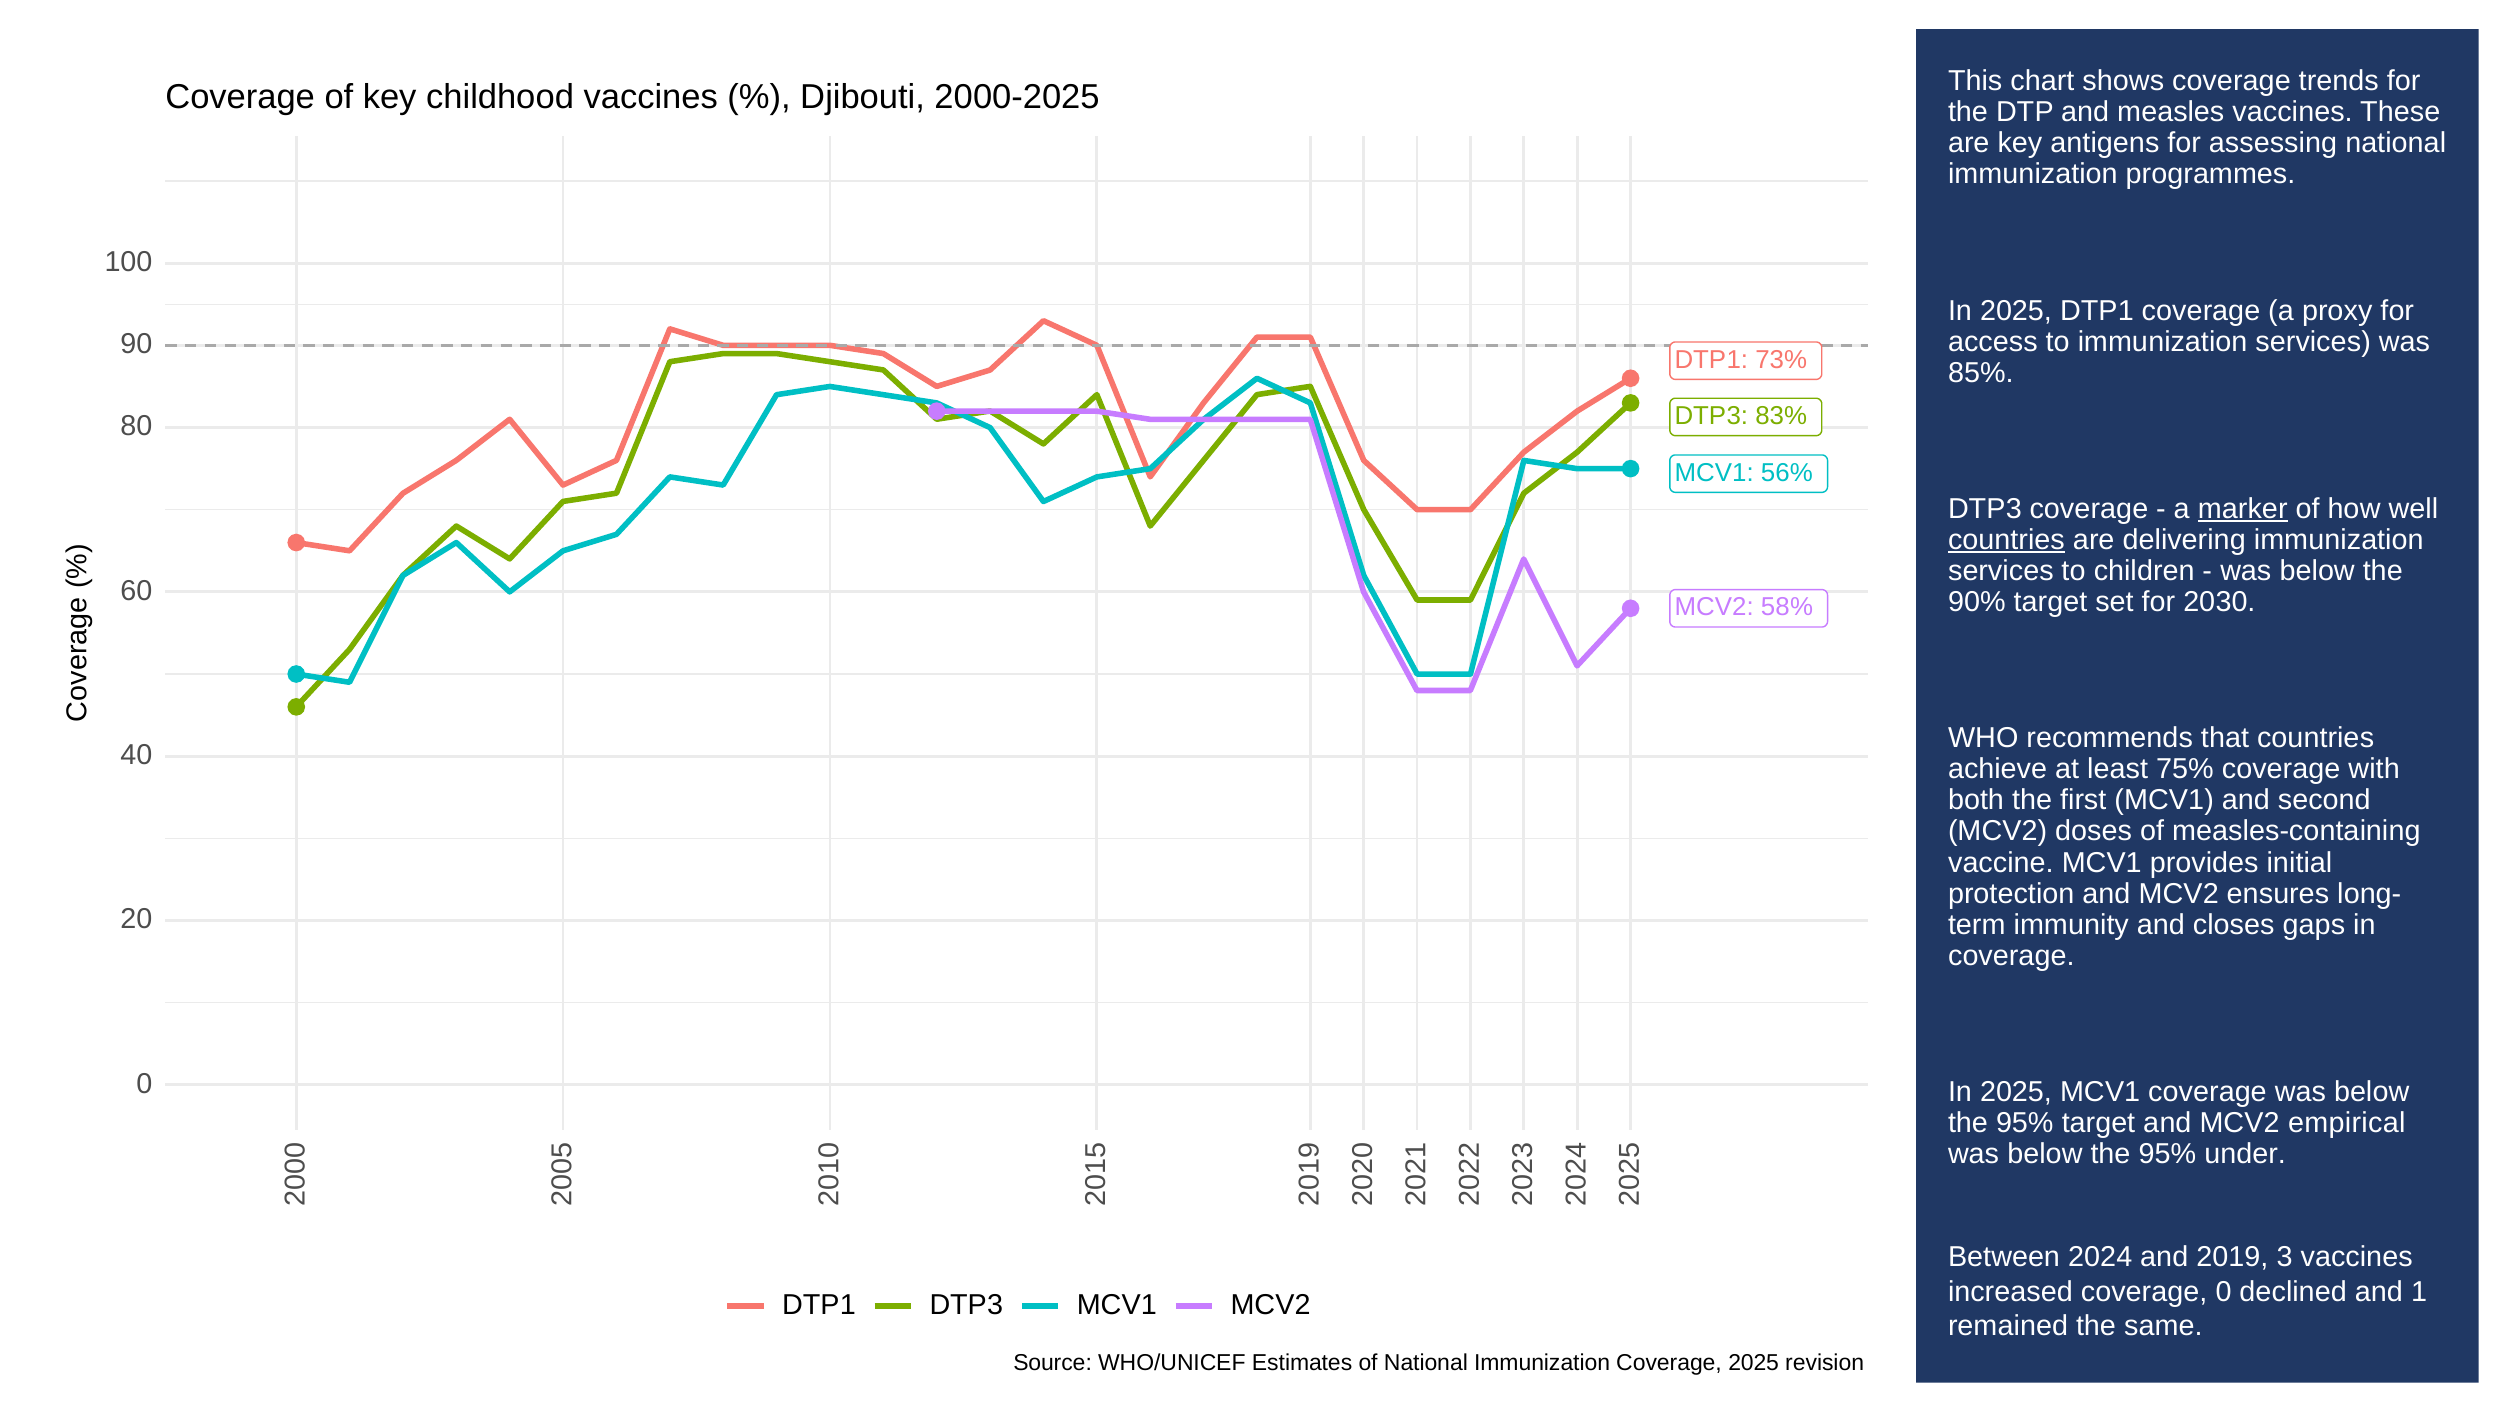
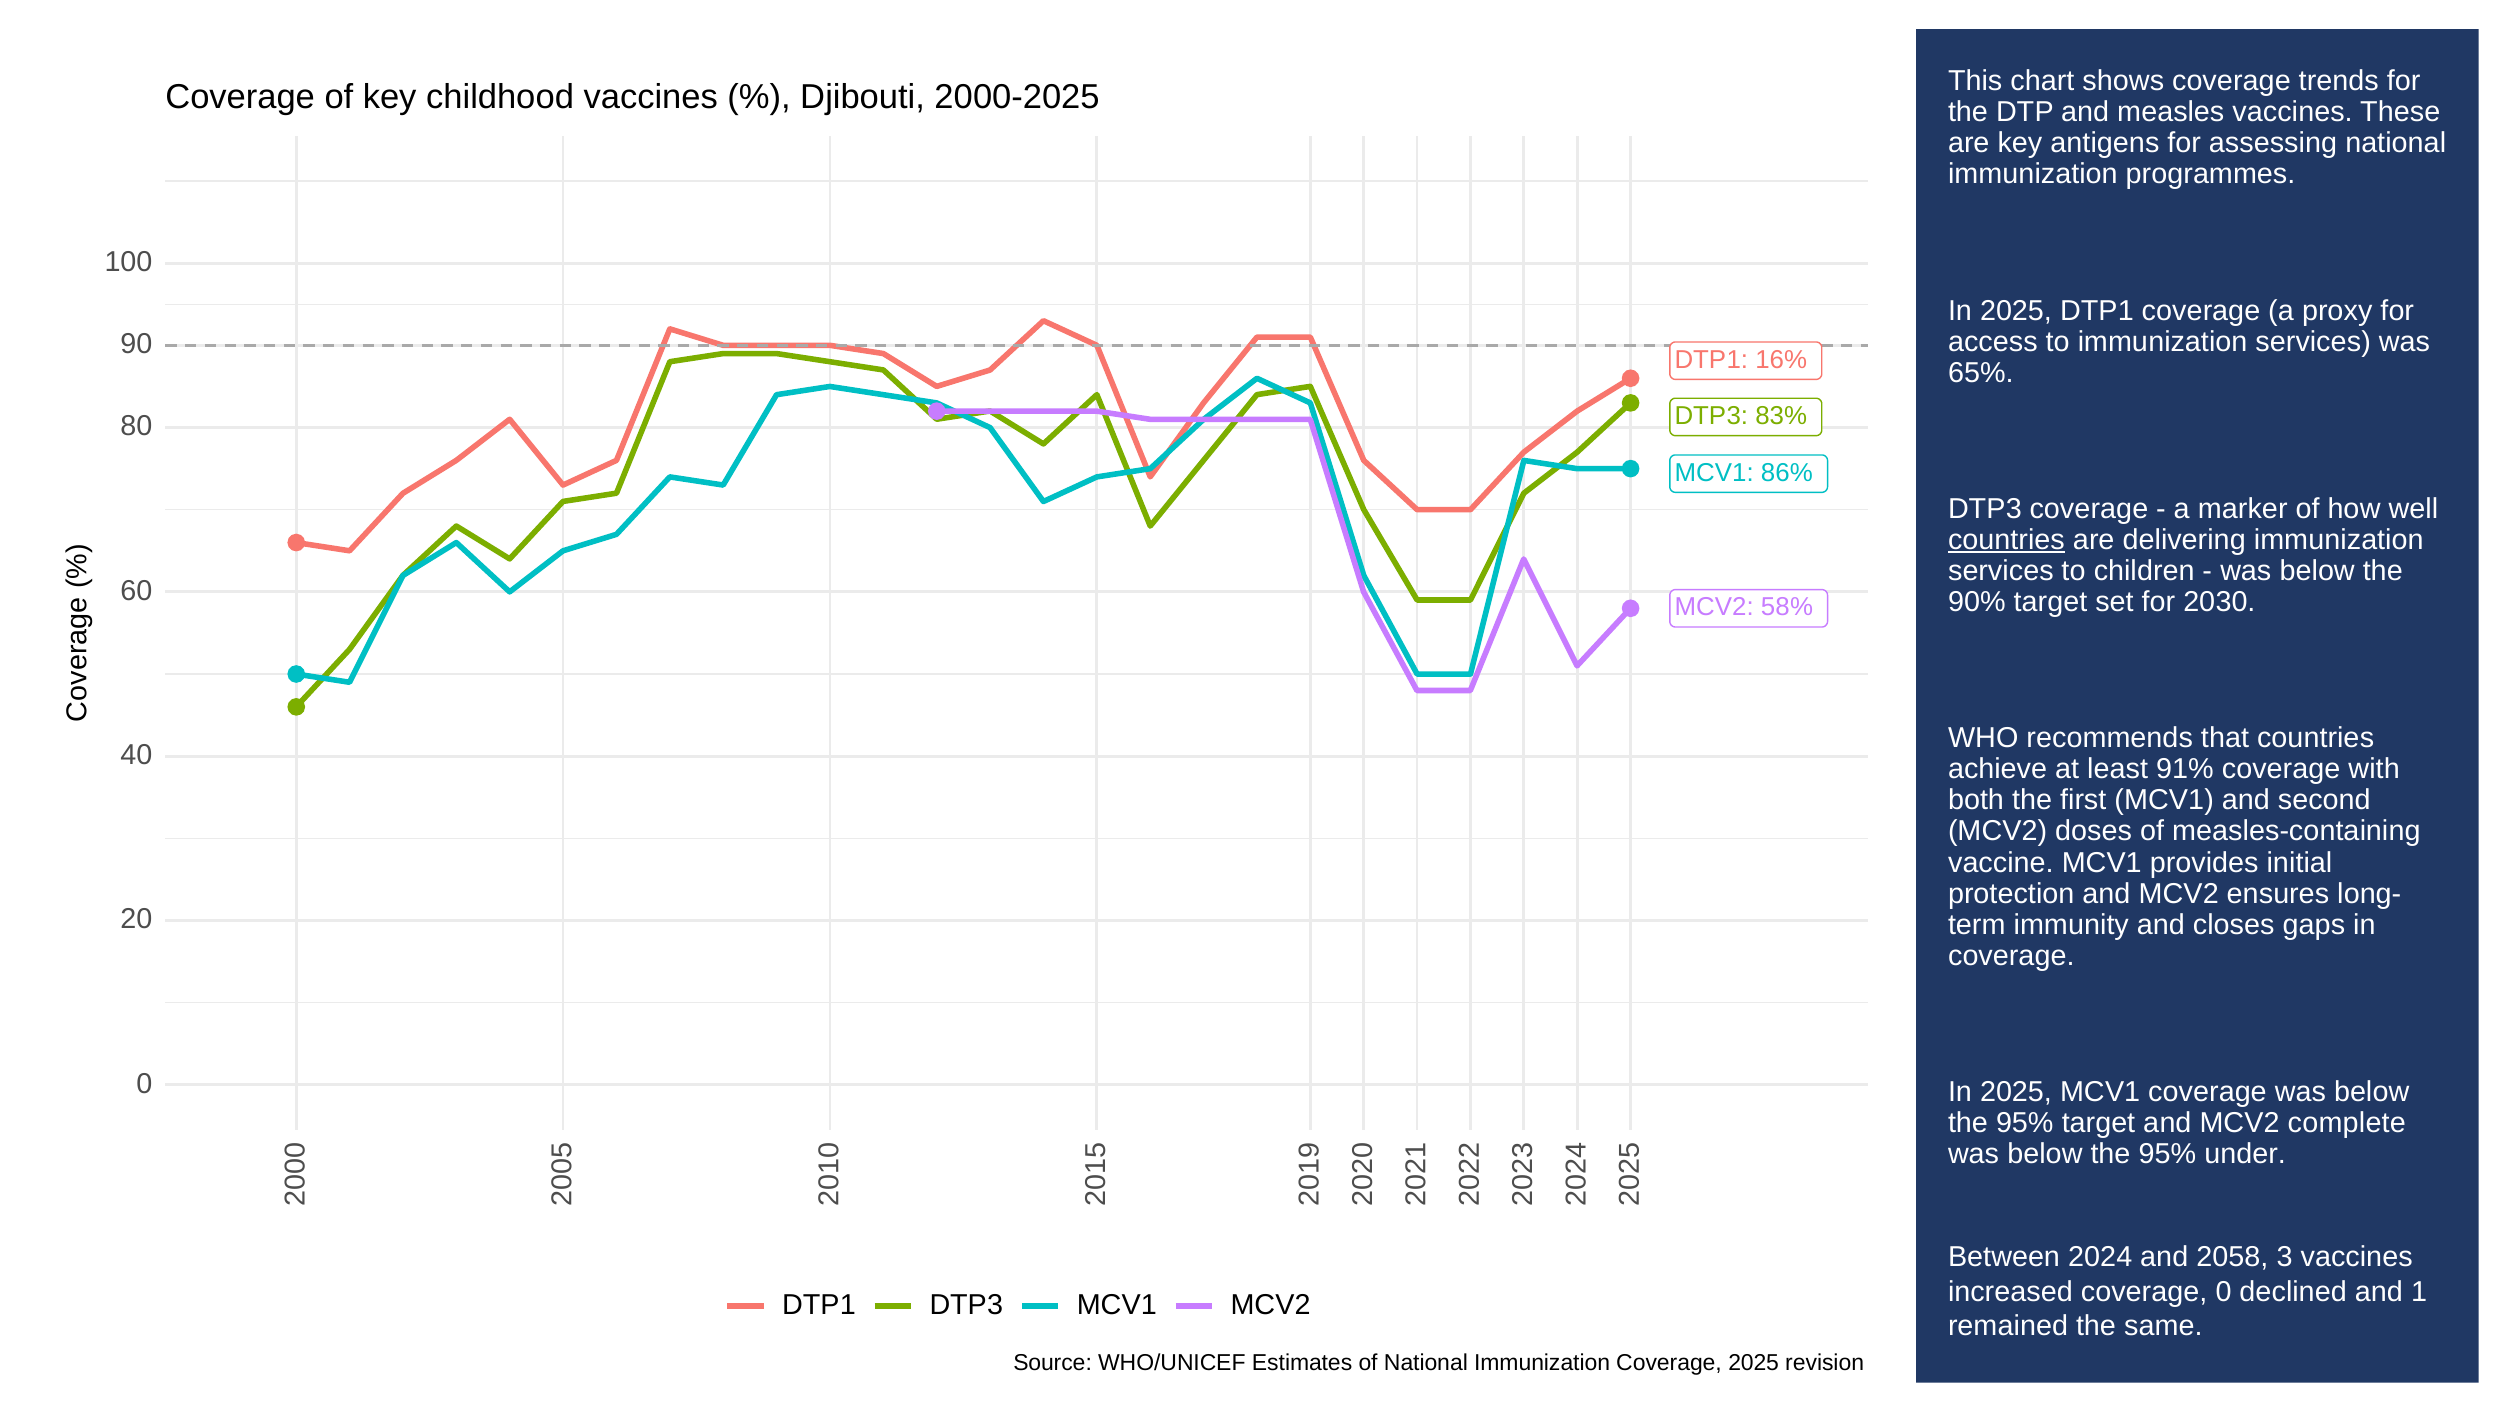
73%: 73% -> 16%
85%: 85% -> 65%
56%: 56% -> 86%
marker underline: present -> none
75%: 75% -> 91%
empirical: empirical -> complete
2019: 2019 -> 2058
